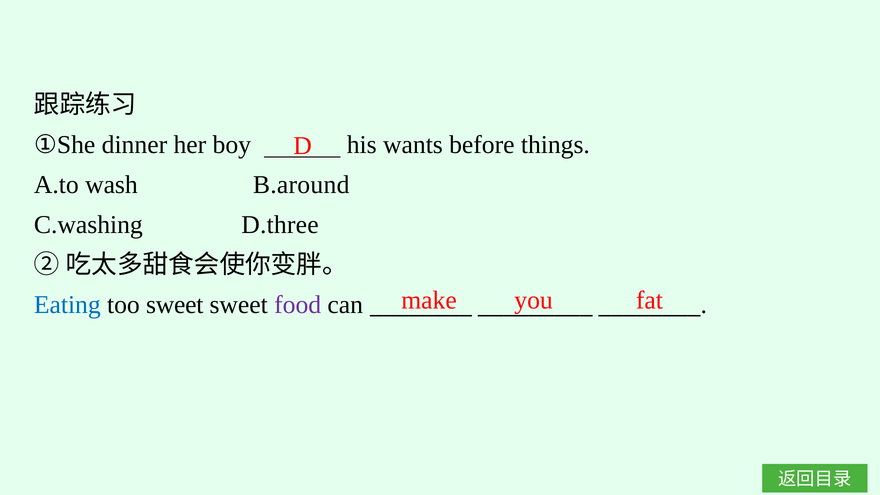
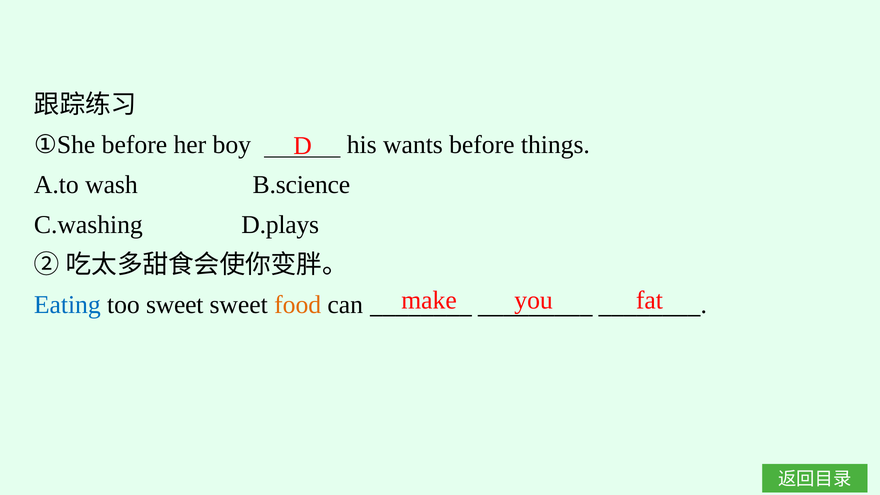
①She dinner: dinner -> before
B.around: B.around -> B.science
D.three: D.three -> D.plays
food colour: purple -> orange
